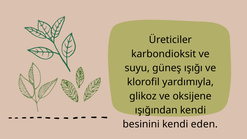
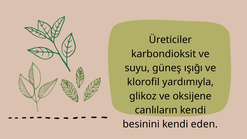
ışığından: ışığından -> canlıların
